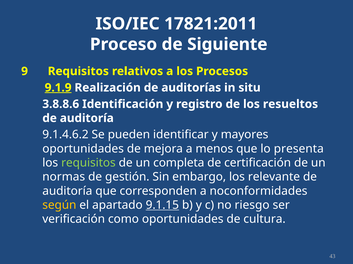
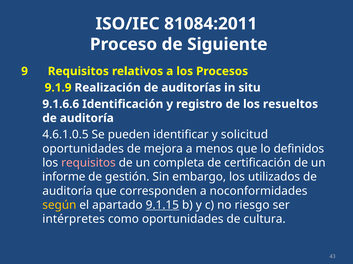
17821:2011: 17821:2011 -> 81084:2011
9.1.9 underline: present -> none
3.8.8.6: 3.8.8.6 -> 9.1.6.6
9.1.4.6.2: 9.1.4.6.2 -> 4.6.1.0.5
mayores: mayores -> solicitud
presenta: presenta -> definidos
requisitos at (88, 163) colour: light green -> pink
normas: normas -> informe
relevante: relevante -> utilizados
verificación: verificación -> intérpretes
